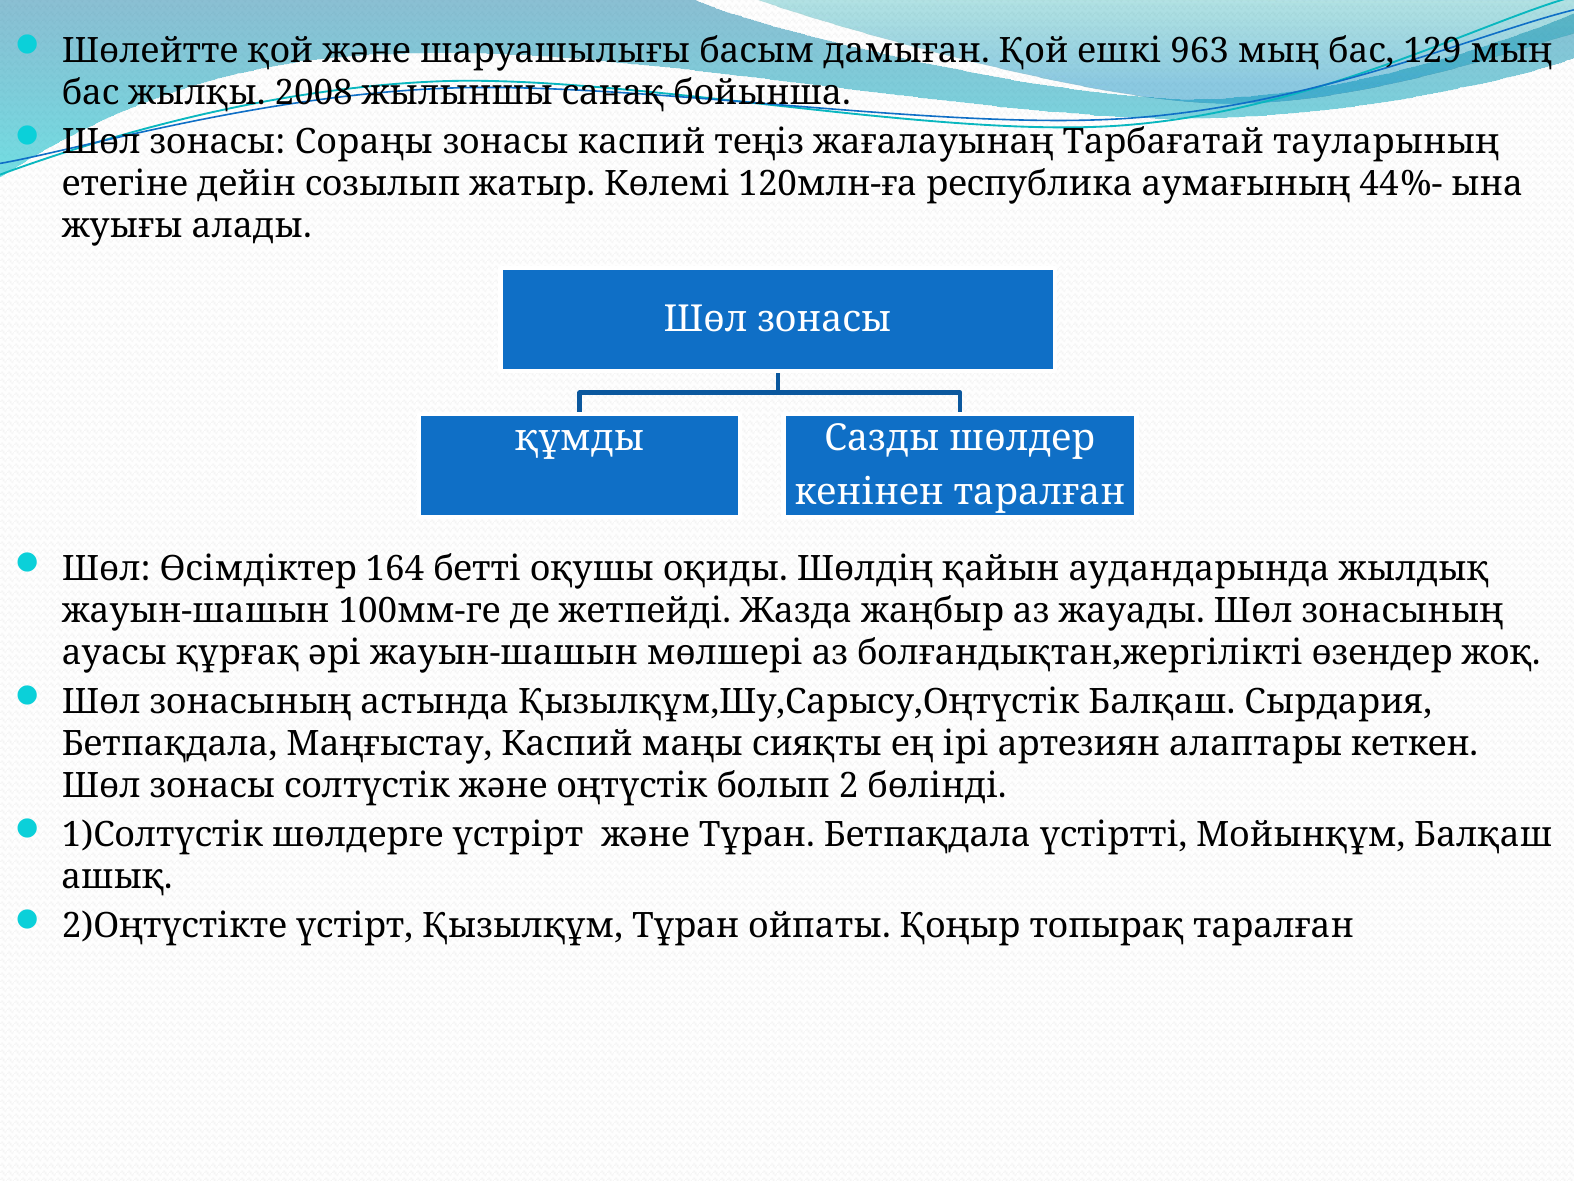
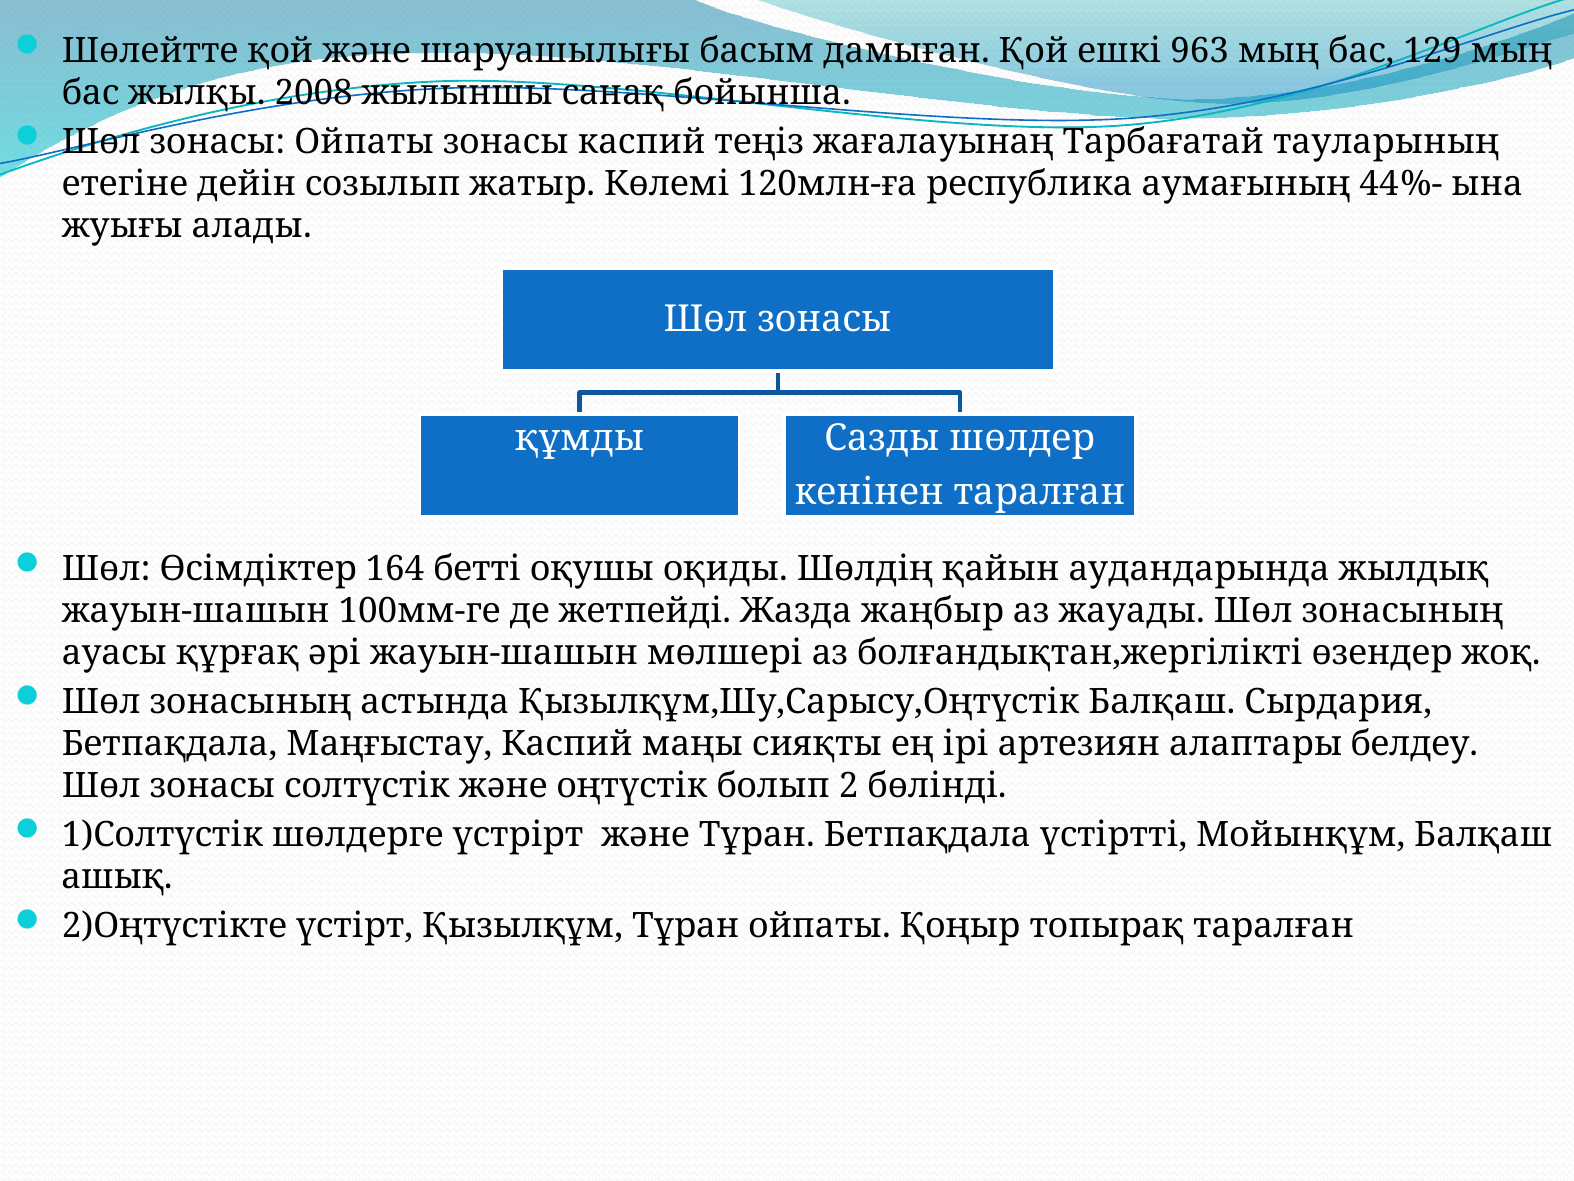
зонасы Сораңы: Сораңы -> Ойпаты
кеткен: кеткен -> белдеу
